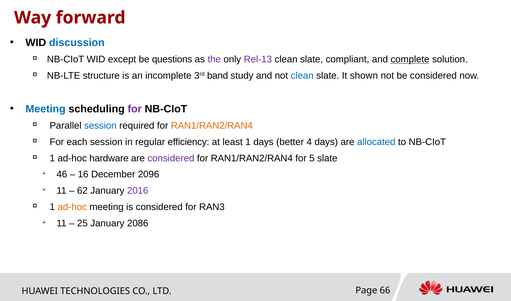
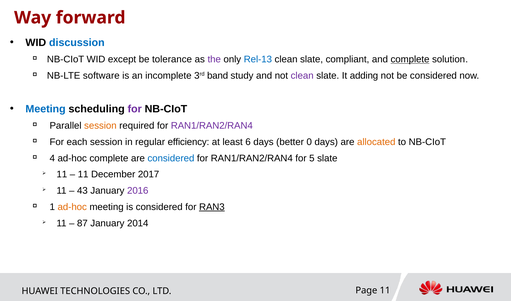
questions: questions -> tolerance
Rel-13 colour: purple -> blue
structure: structure -> software
clean at (302, 76) colour: blue -> purple
shown: shown -> adding
session at (100, 126) colour: blue -> orange
RAN1/RAN2/RAN4 at (212, 126) colour: orange -> purple
least 1: 1 -> 6
4: 4 -> 0
allocated colour: blue -> orange
1 at (52, 159): 1 -> 4
ad-hoc hardware: hardware -> complete
considered at (171, 159) colour: purple -> blue
46 at (62, 175): 46 -> 11
16 at (83, 175): 16 -> 11
2096: 2096 -> 2017
62: 62 -> 43
RAN3 underline: none -> present
25: 25 -> 87
2086: 2086 -> 2014
Page 66: 66 -> 11
